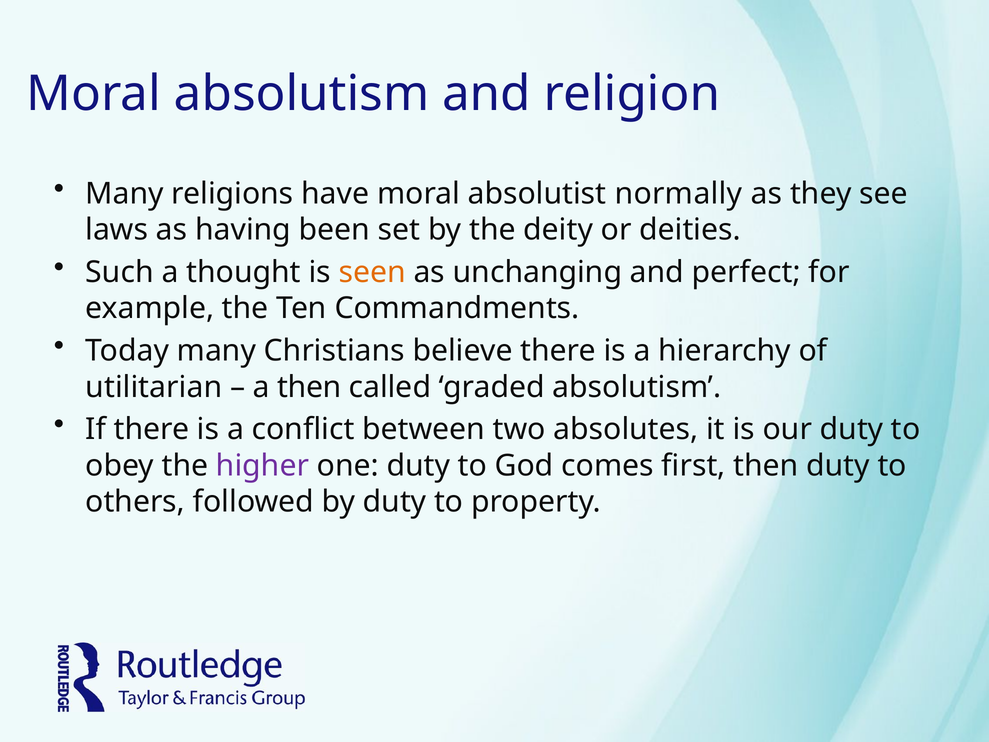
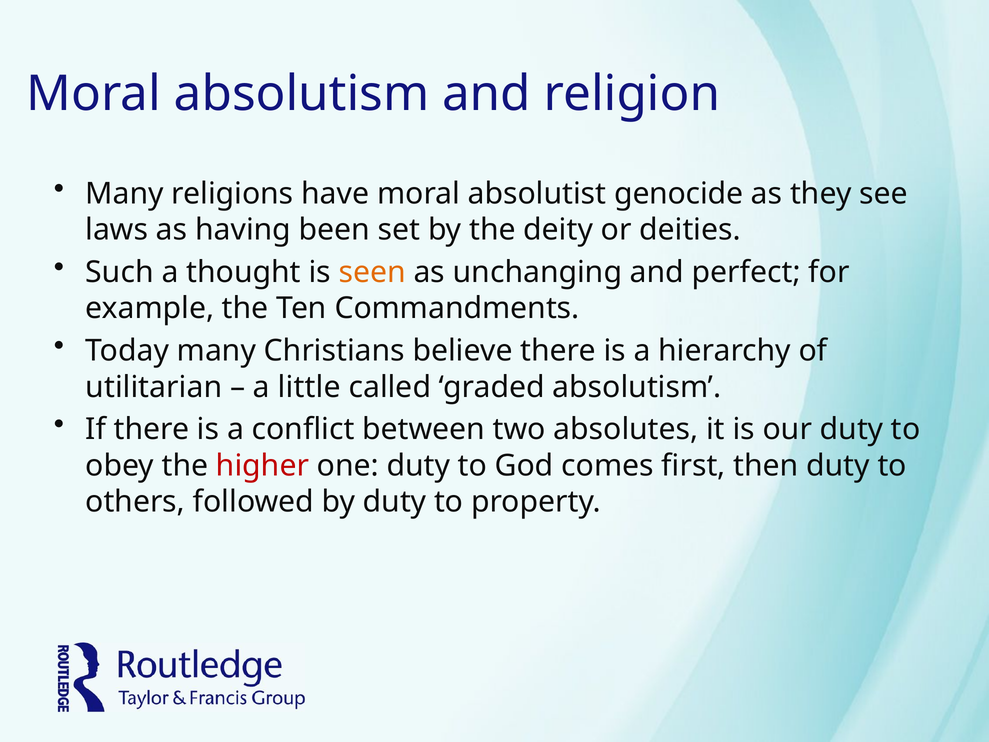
normally: normally -> genocide
a then: then -> little
higher colour: purple -> red
